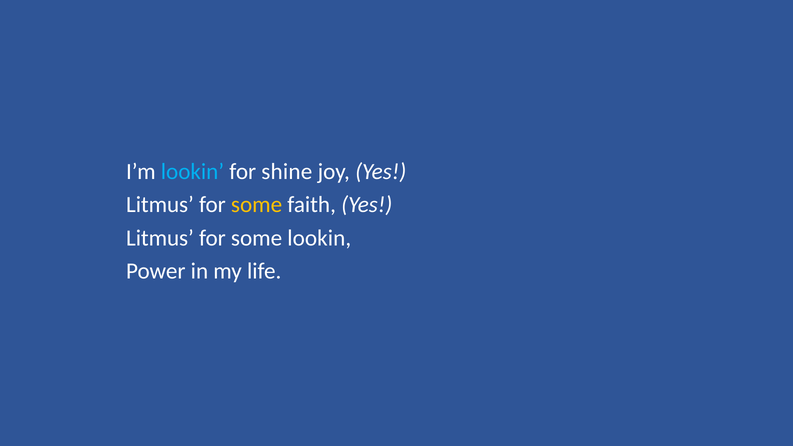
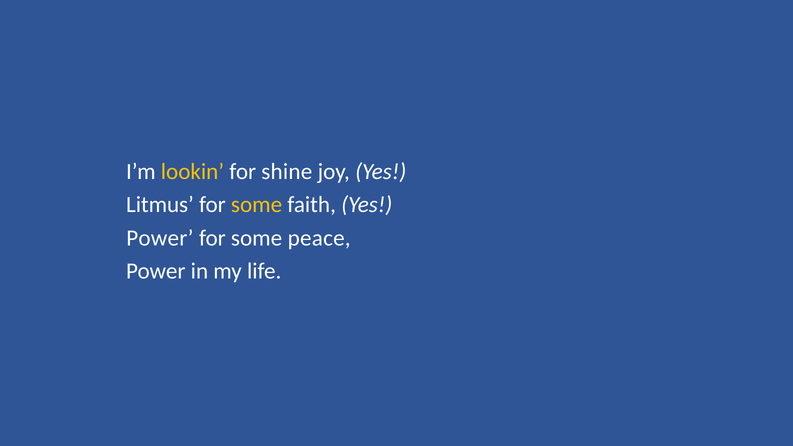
lookin at (192, 172) colour: light blue -> yellow
Litmus at (160, 238): Litmus -> Power
some lookin: lookin -> peace
